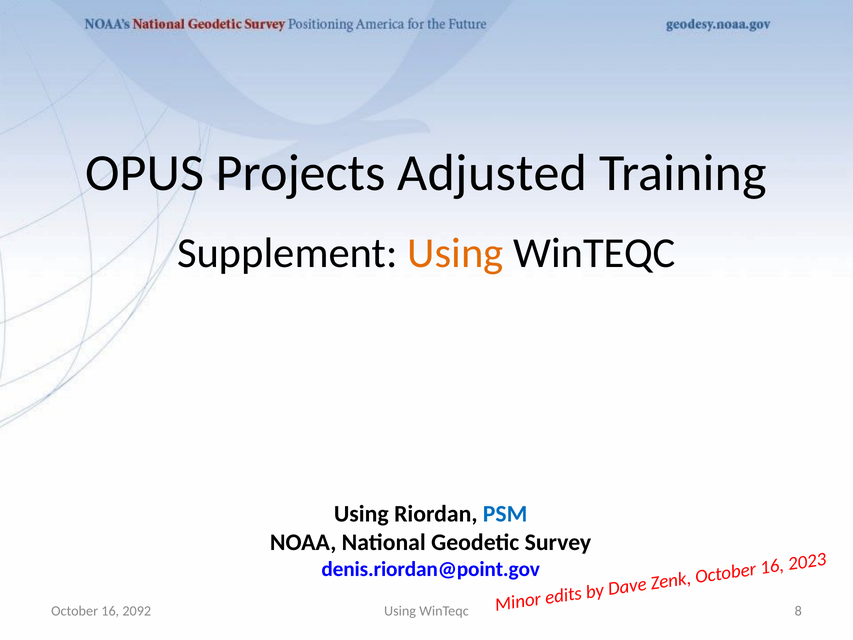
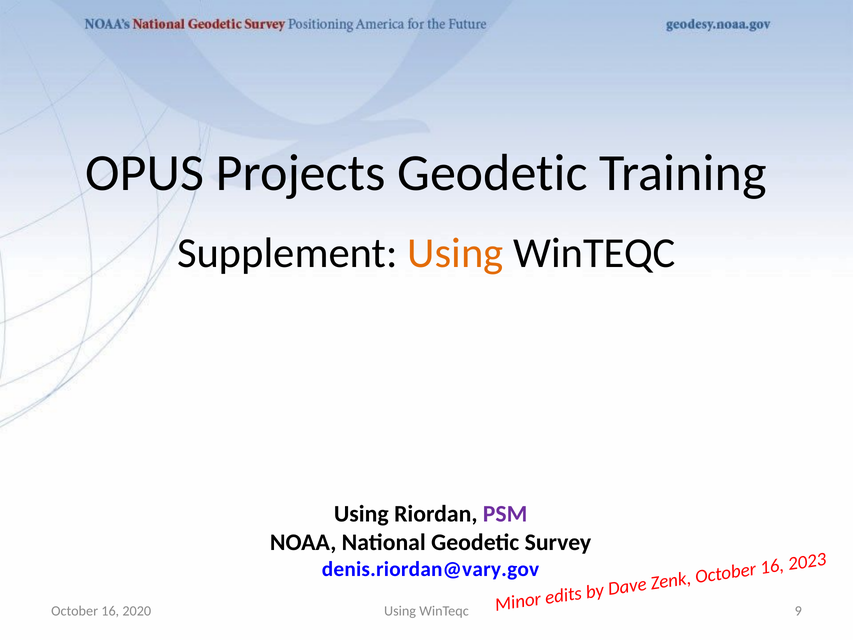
Projects Adjusted: Adjusted -> Geodetic
PSM colour: blue -> purple
denis.riordan@point.gov: denis.riordan@point.gov -> denis.riordan@vary.gov
2092: 2092 -> 2020
8: 8 -> 9
